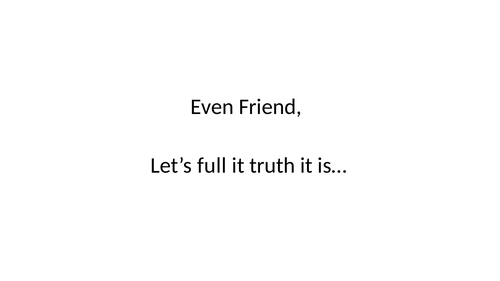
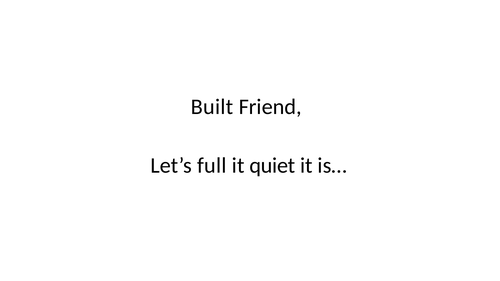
Even: Even -> Built
truth: truth -> quiet
